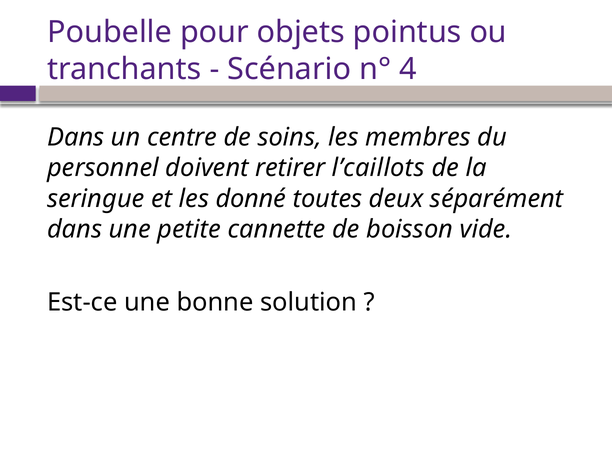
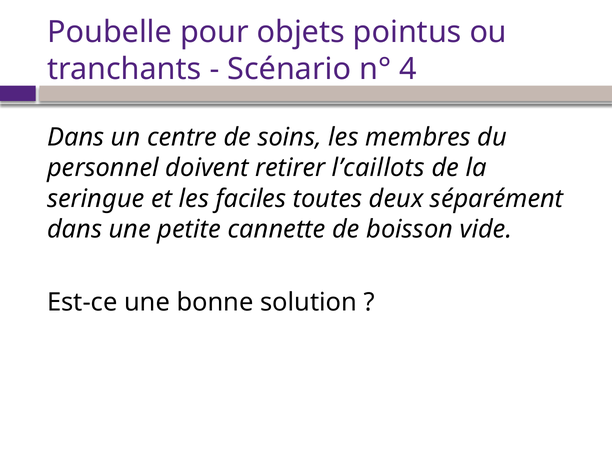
donné: donné -> faciles
